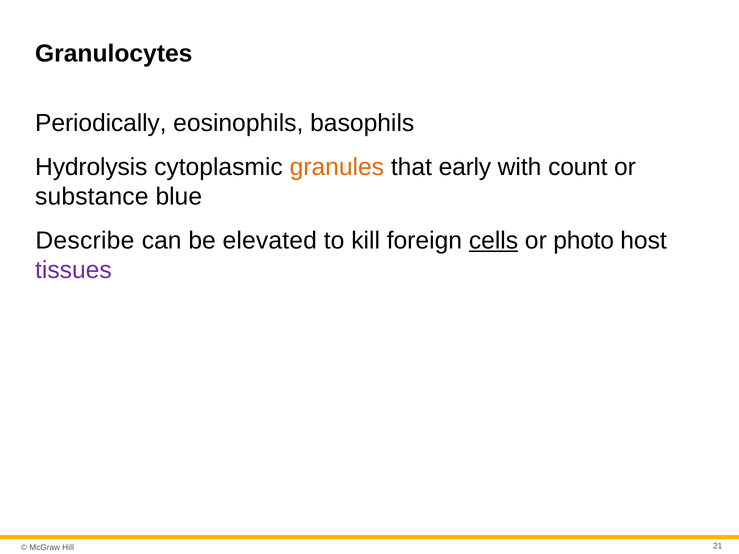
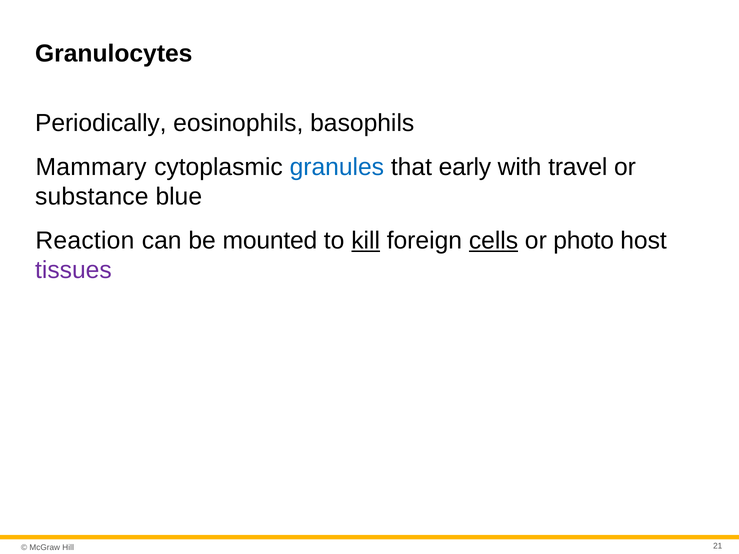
Hydrolysis: Hydrolysis -> Mammary
granules colour: orange -> blue
count: count -> travel
Describe: Describe -> Reaction
elevated: elevated -> mounted
kill underline: none -> present
